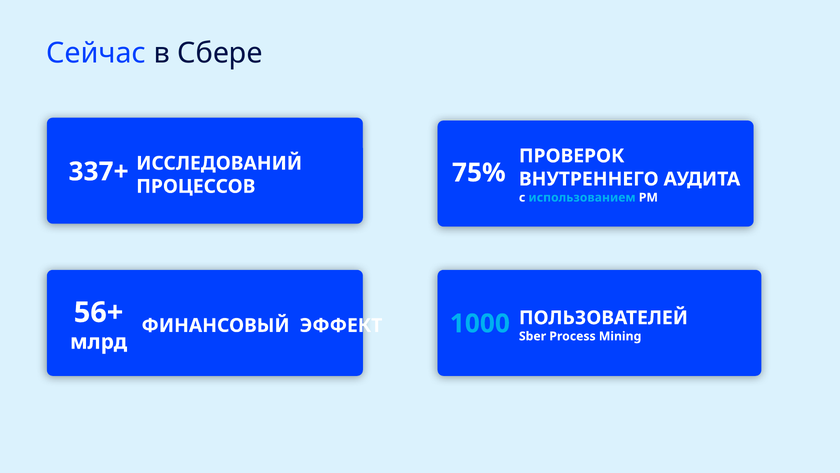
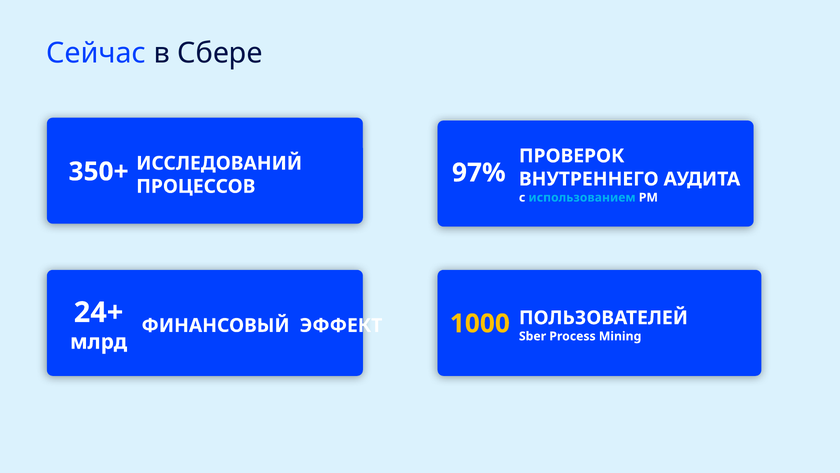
337+: 337+ -> 350+
75%: 75% -> 97%
56+: 56+ -> 24+
1000 colour: light blue -> yellow
